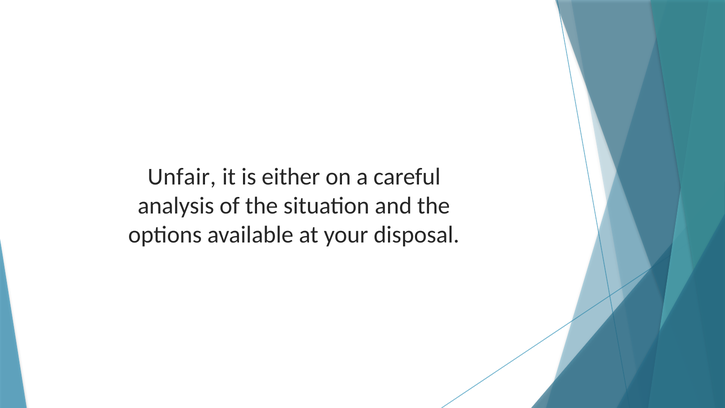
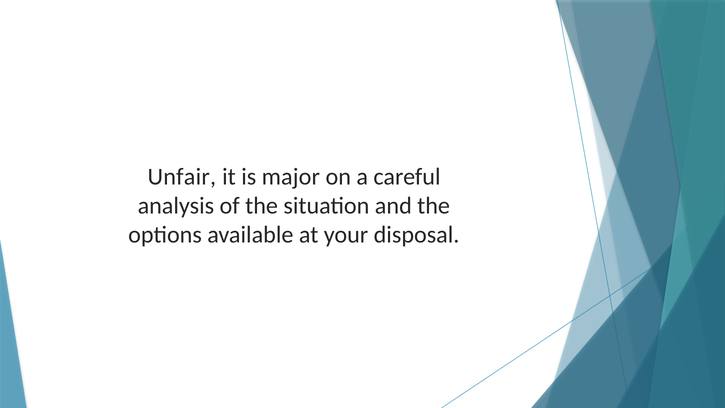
either: either -> major
